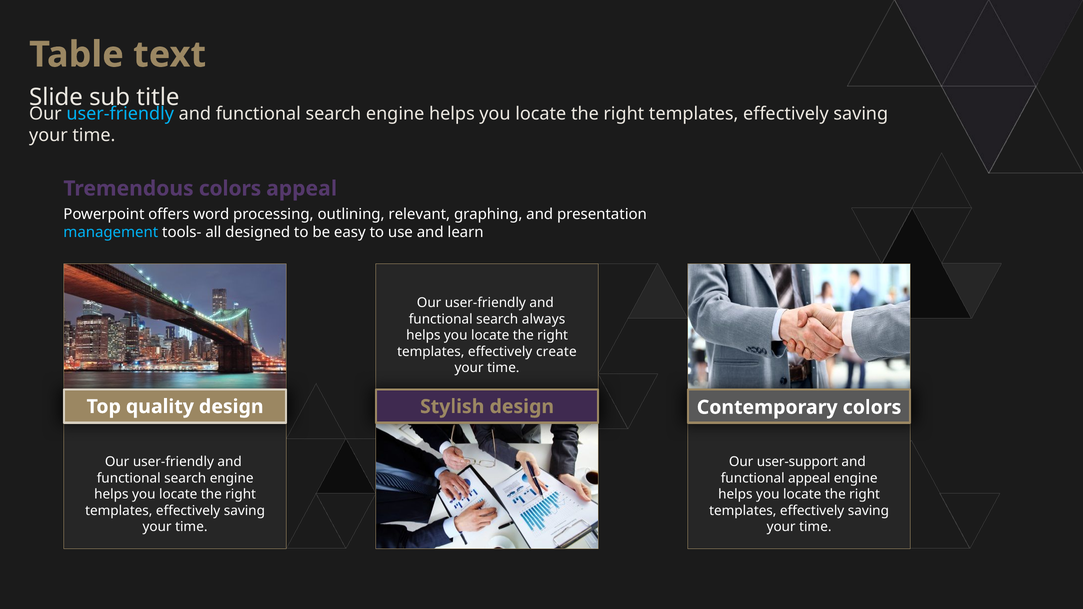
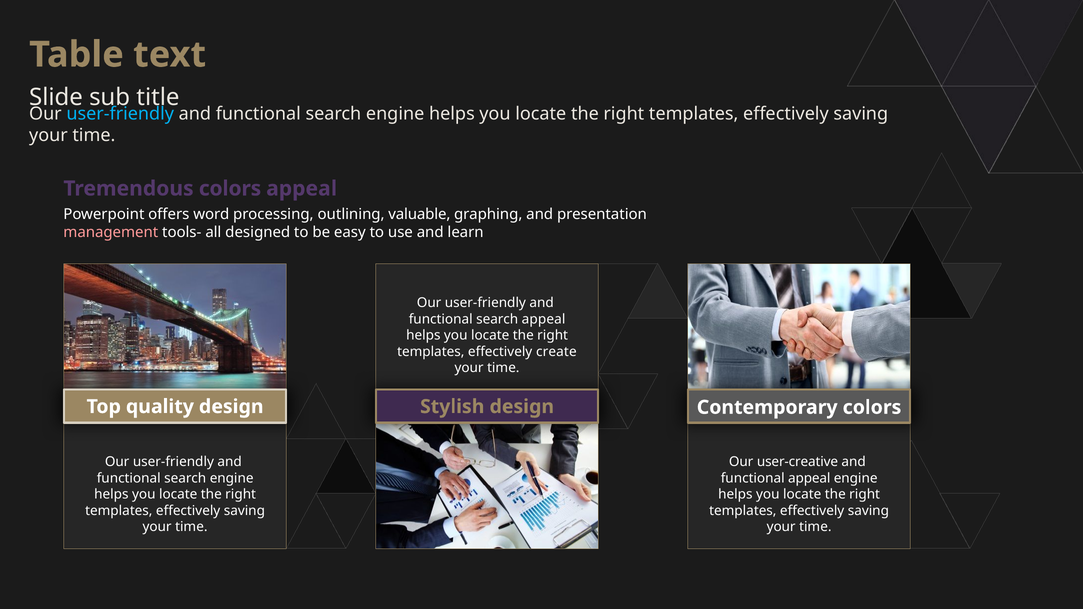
relevant: relevant -> valuable
management colour: light blue -> pink
search always: always -> appeal
user-support: user-support -> user-creative
